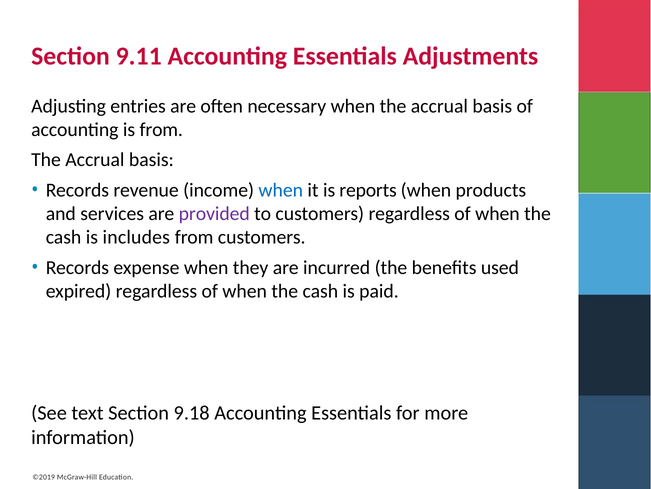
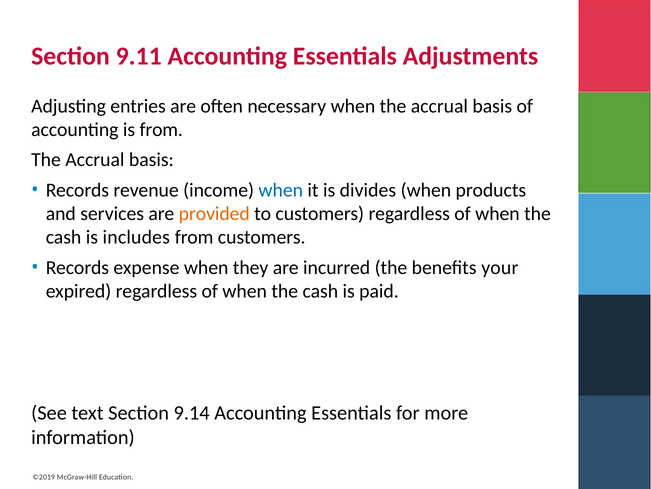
reports: reports -> divides
provided colour: purple -> orange
used: used -> your
9.18: 9.18 -> 9.14
